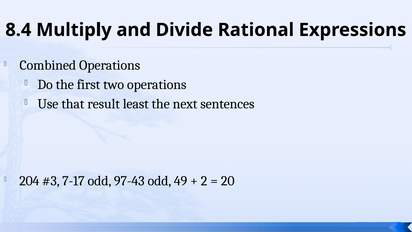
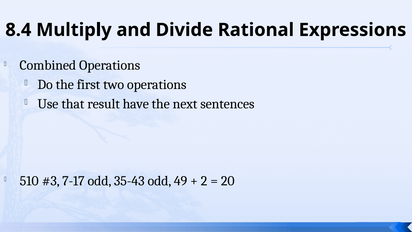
least: least -> have
204: 204 -> 510
97-43: 97-43 -> 35-43
